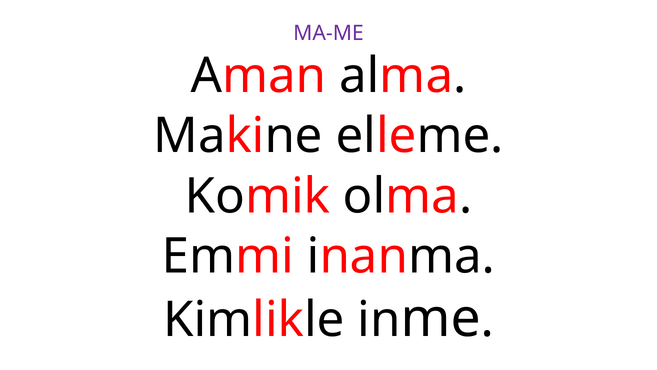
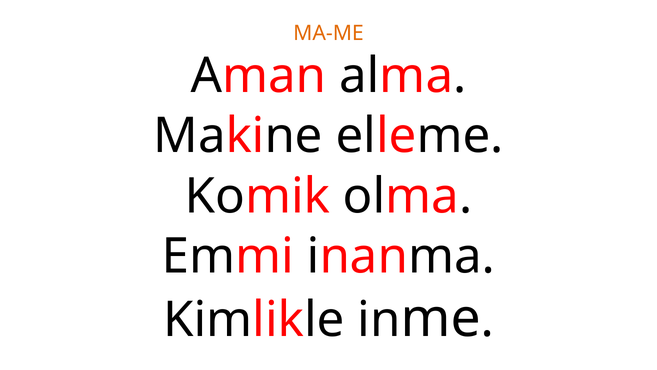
MA-ME colour: purple -> orange
